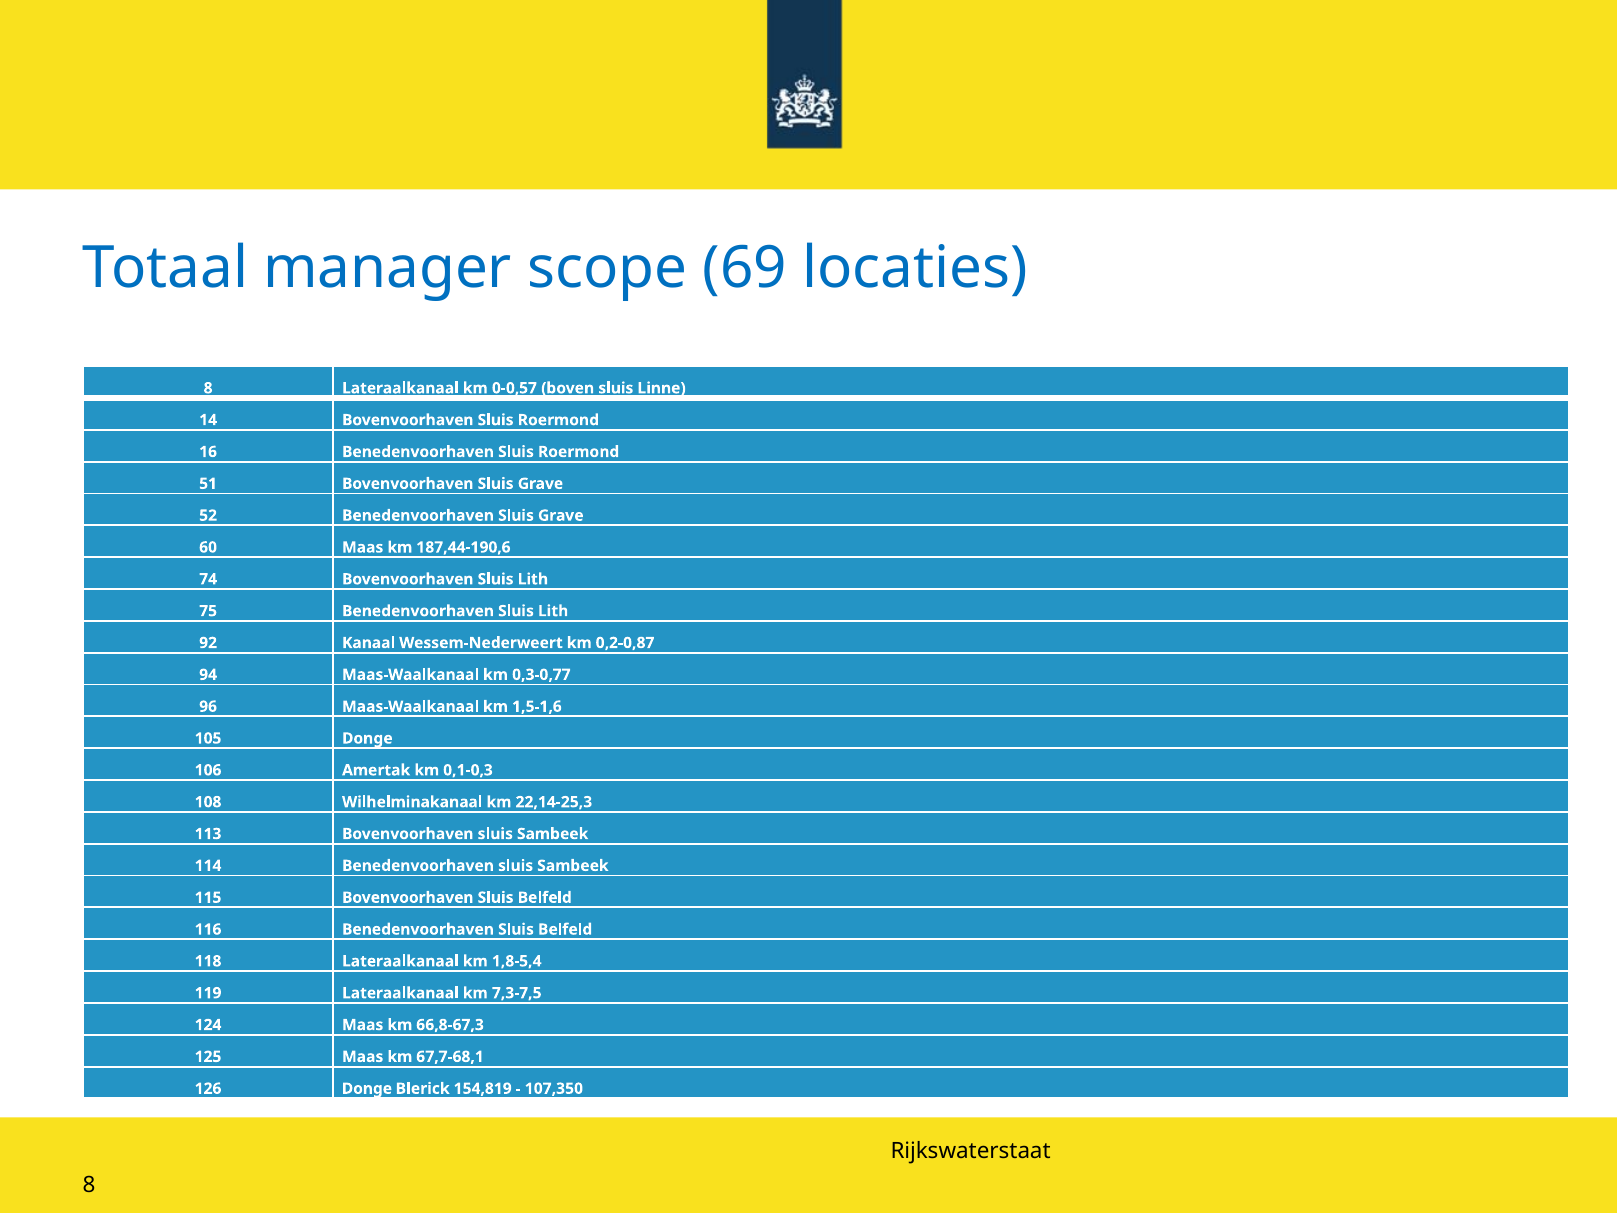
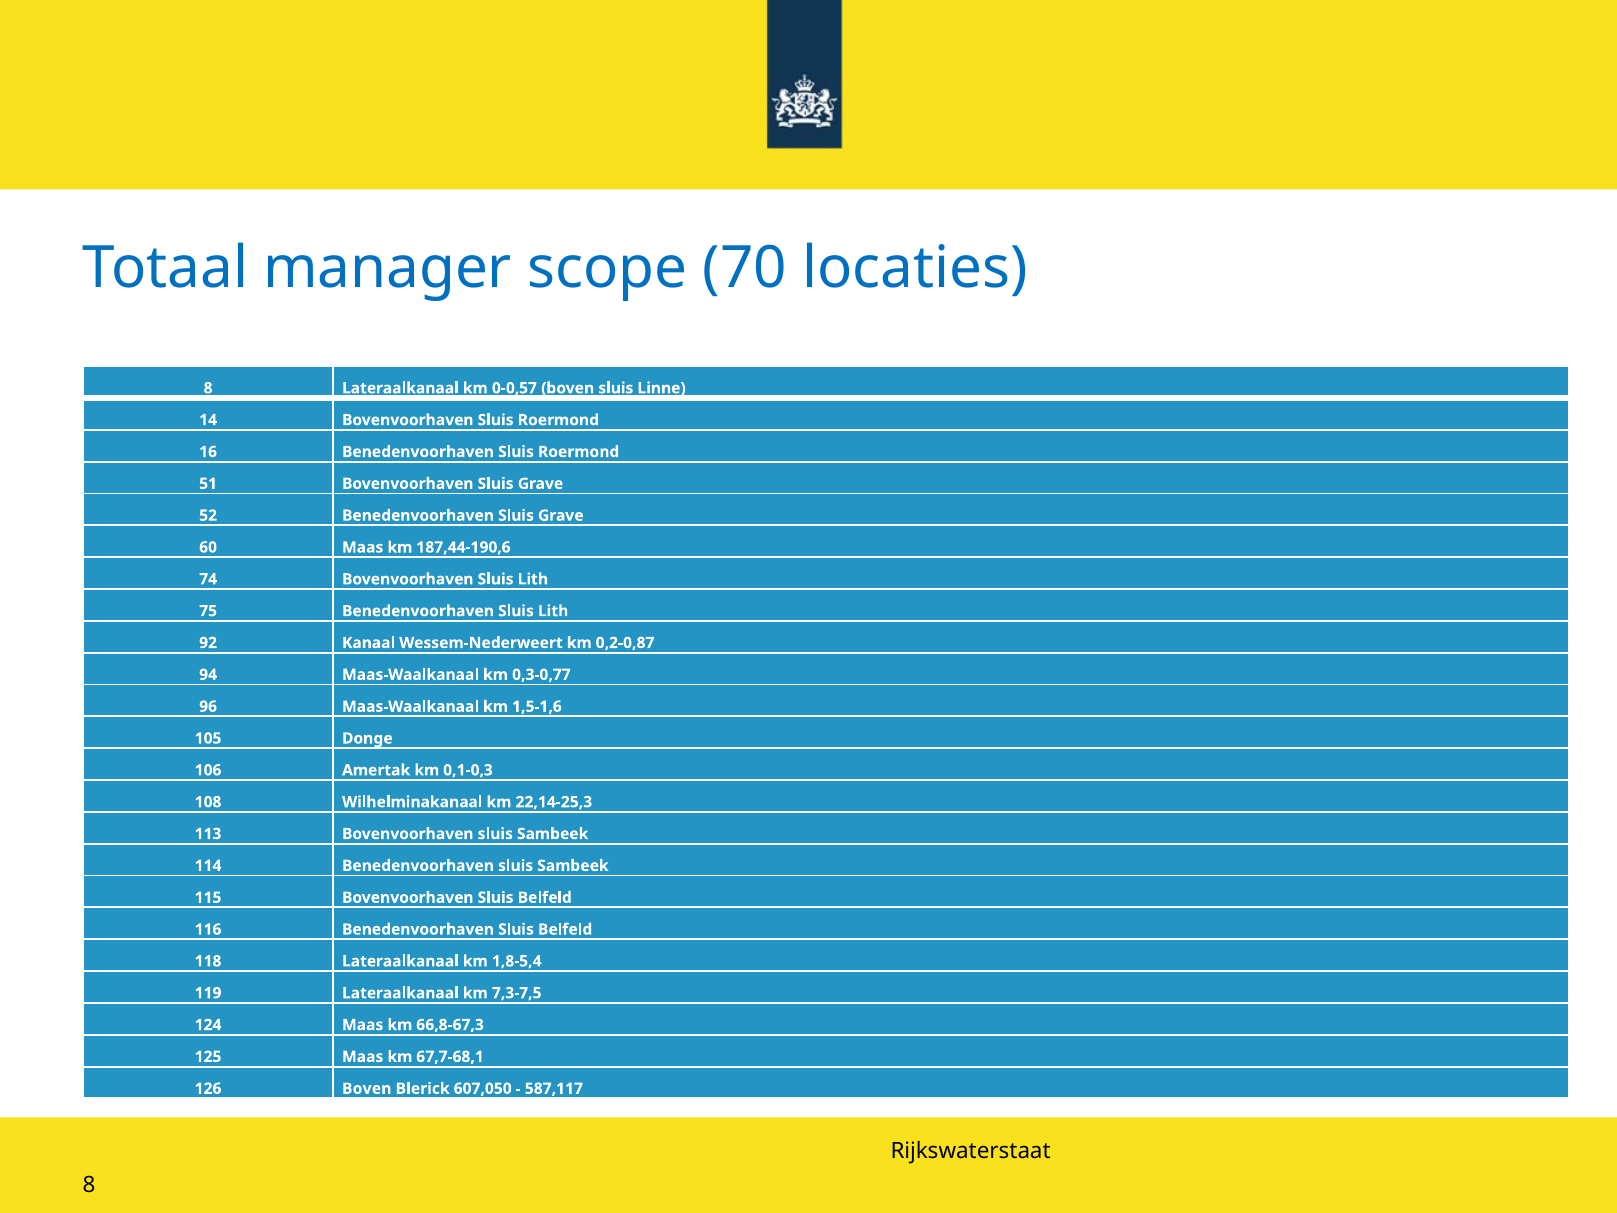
69: 69 -> 70
Donge at (367, 1088): Donge -> Boven
154,819: 154,819 -> 607,050
107,350: 107,350 -> 587,117
